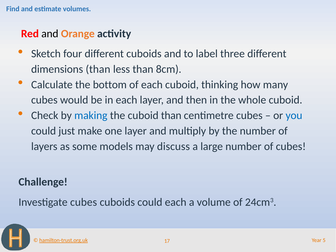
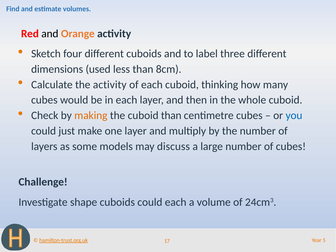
dimensions than: than -> used
the bottom: bottom -> activity
making colour: blue -> orange
Investigate cubes: cubes -> shape
